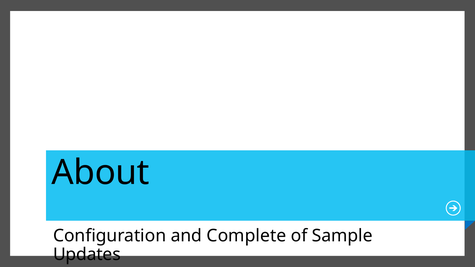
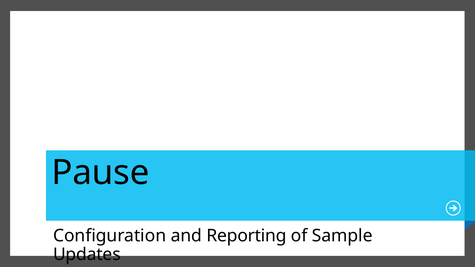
About: About -> Pause
Complete: Complete -> Reporting
